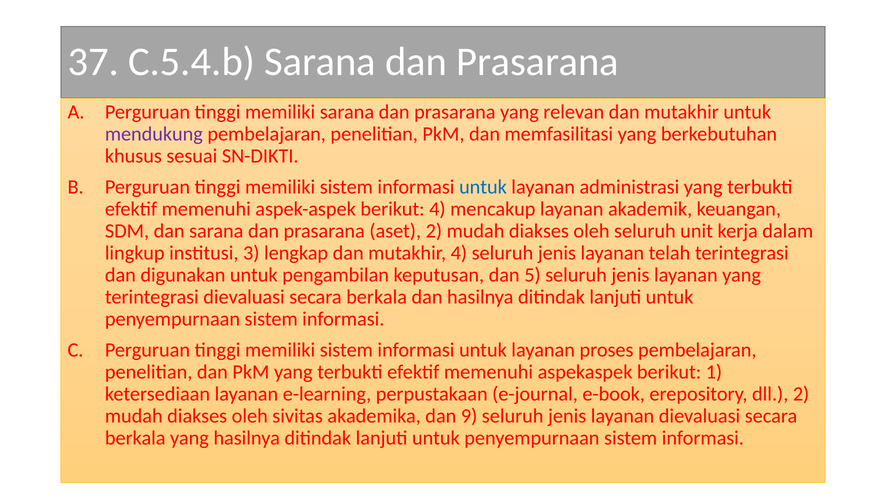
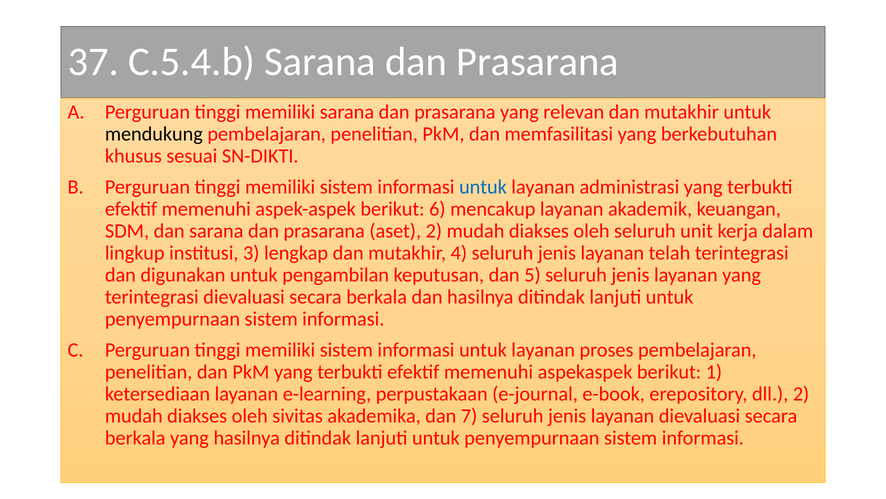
mendukung colour: purple -> black
berikut 4: 4 -> 6
9: 9 -> 7
